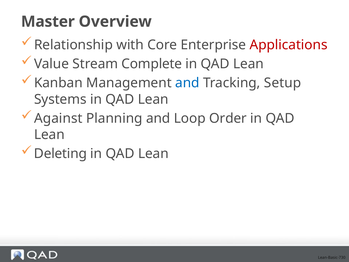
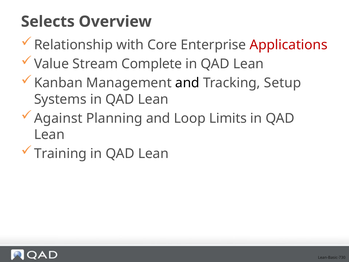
Master: Master -> Selects
and at (187, 83) colour: blue -> black
Order: Order -> Limits
Deleting: Deleting -> Training
